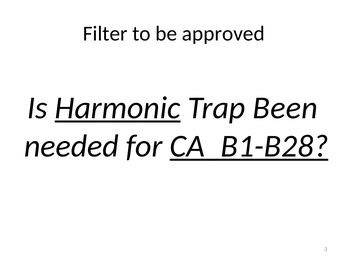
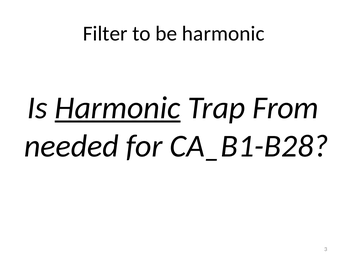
be approved: approved -> harmonic
Been: Been -> From
CA_B1-B28 underline: present -> none
